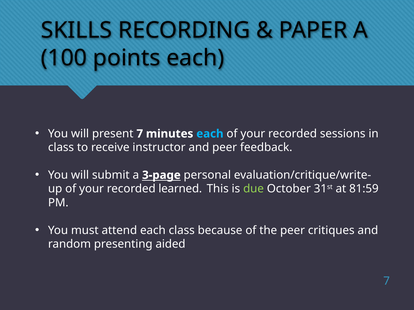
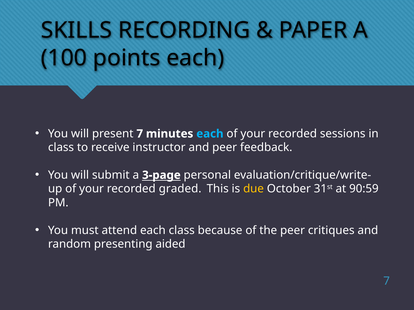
learned: learned -> graded
due colour: light green -> yellow
81:59: 81:59 -> 90:59
